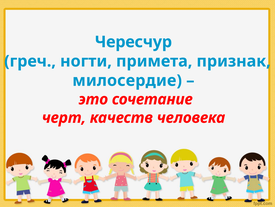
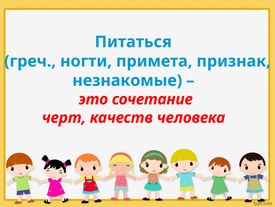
Чересчур: Чересчур -> Питаться
милосердие: милосердие -> незнакомые
